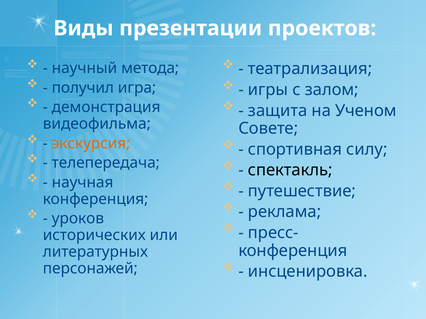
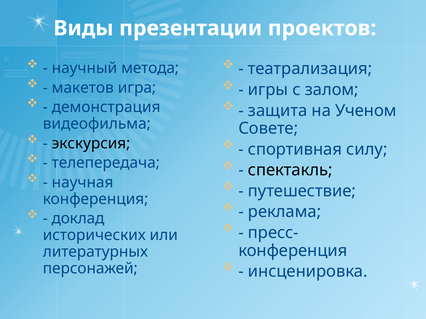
получил: получил -> макетов
экскурсия colour: orange -> black
уроков: уроков -> доклад
